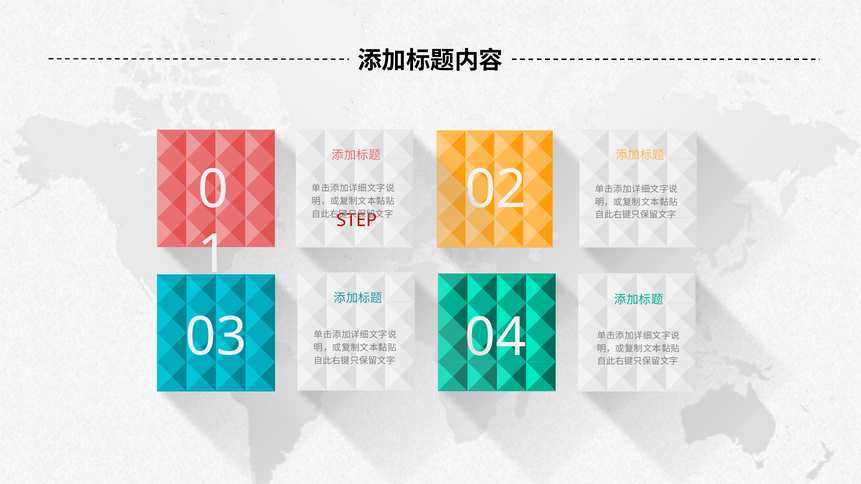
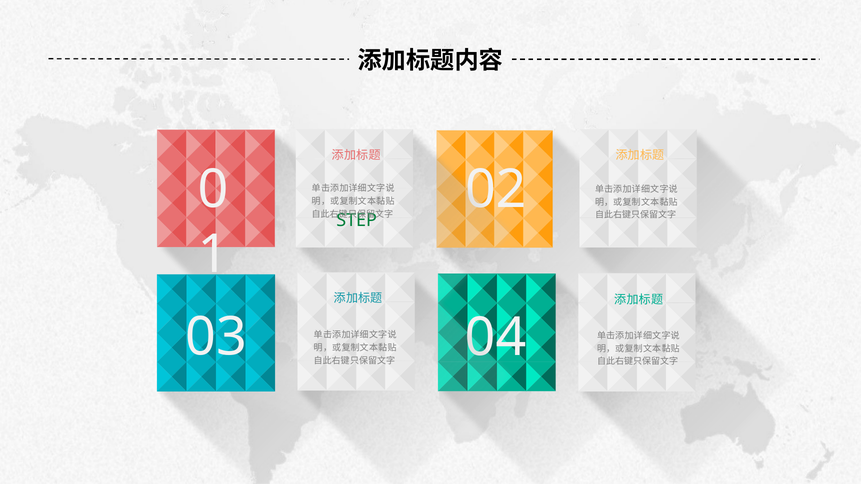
STEP colour: red -> green
